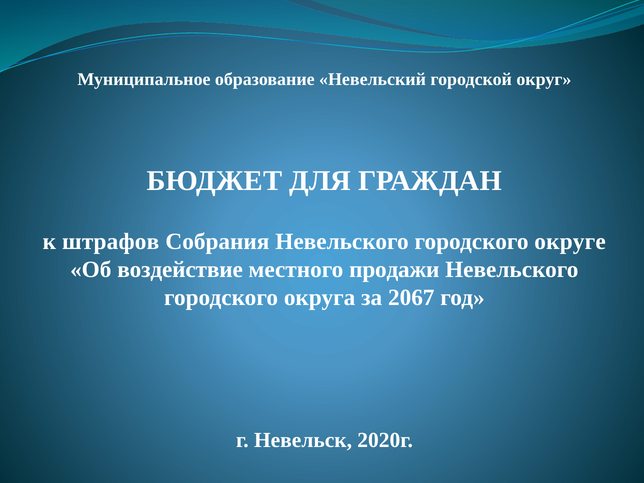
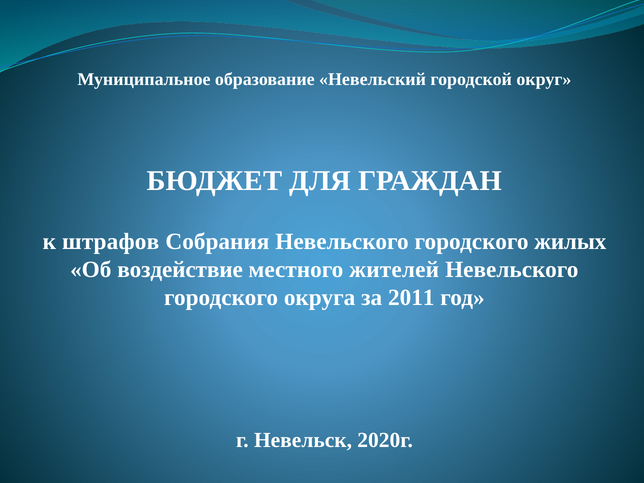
округе: округе -> жилых
продажи: продажи -> жителей
2067: 2067 -> 2011
